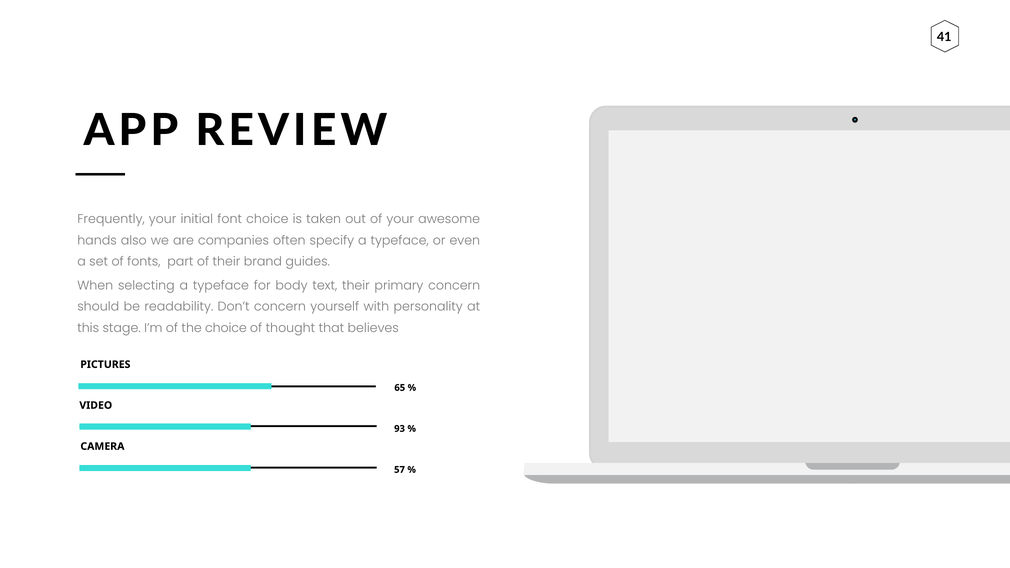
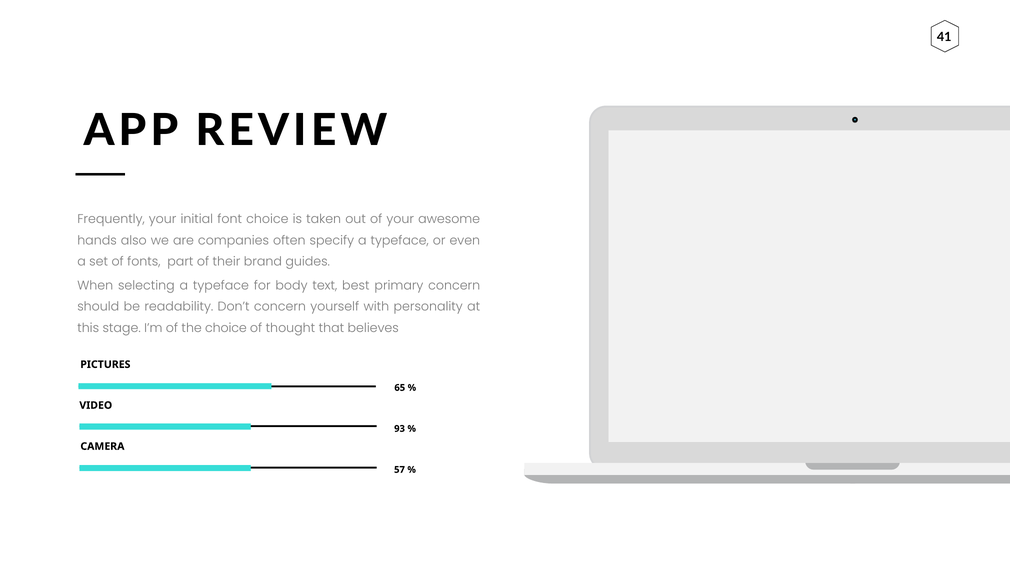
text their: their -> best
